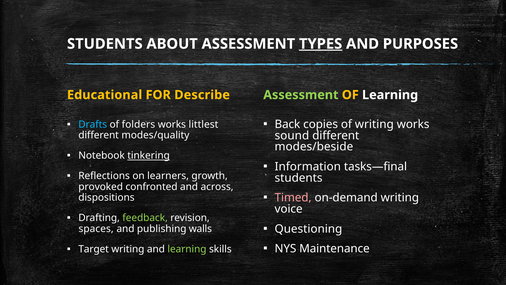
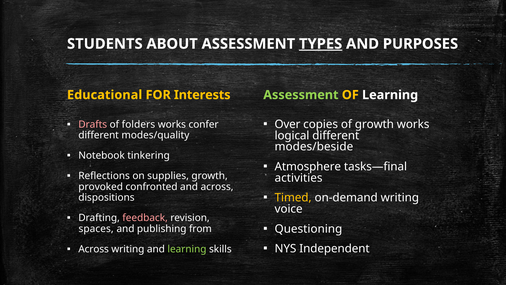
Describe: Describe -> Interests
Back: Back -> Over
of writing: writing -> growth
Drafts colour: light blue -> pink
littlest: littlest -> confer
sound: sound -> logical
tinkering underline: present -> none
Information: Information -> Atmosphere
learners: learners -> supplies
students at (299, 178): students -> activities
Timed colour: pink -> yellow
feedback colour: light green -> pink
walls: walls -> from
Maintenance: Maintenance -> Independent
Target at (94, 249): Target -> Across
